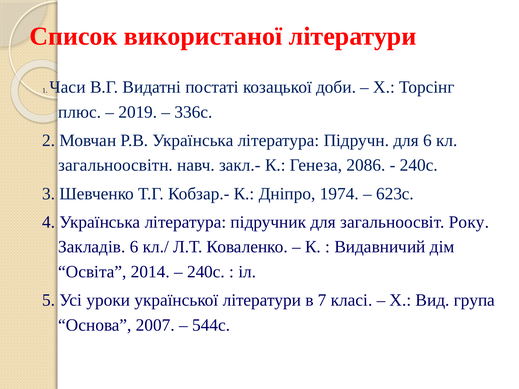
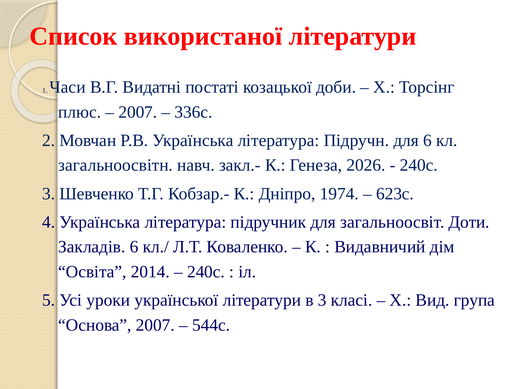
2019 at (138, 112): 2019 -> 2007
2086: 2086 -> 2026
Року: Року -> Доти
в 7: 7 -> 3
